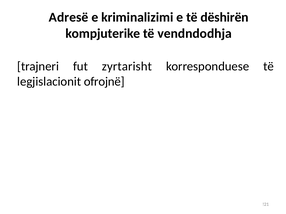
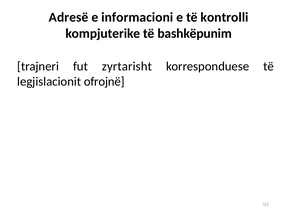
kriminalizimi: kriminalizimi -> informacioni
dëshirën: dëshirën -> kontrolli
vendndodhja: vendndodhja -> bashkëpunim
